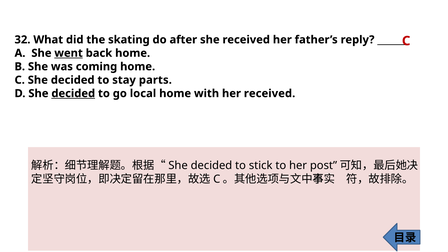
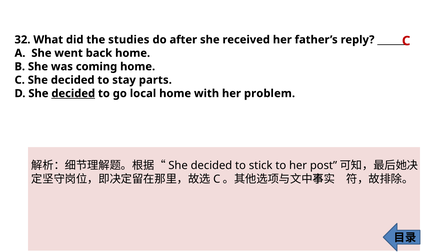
skating: skating -> studies
went underline: present -> none
her received: received -> problem
